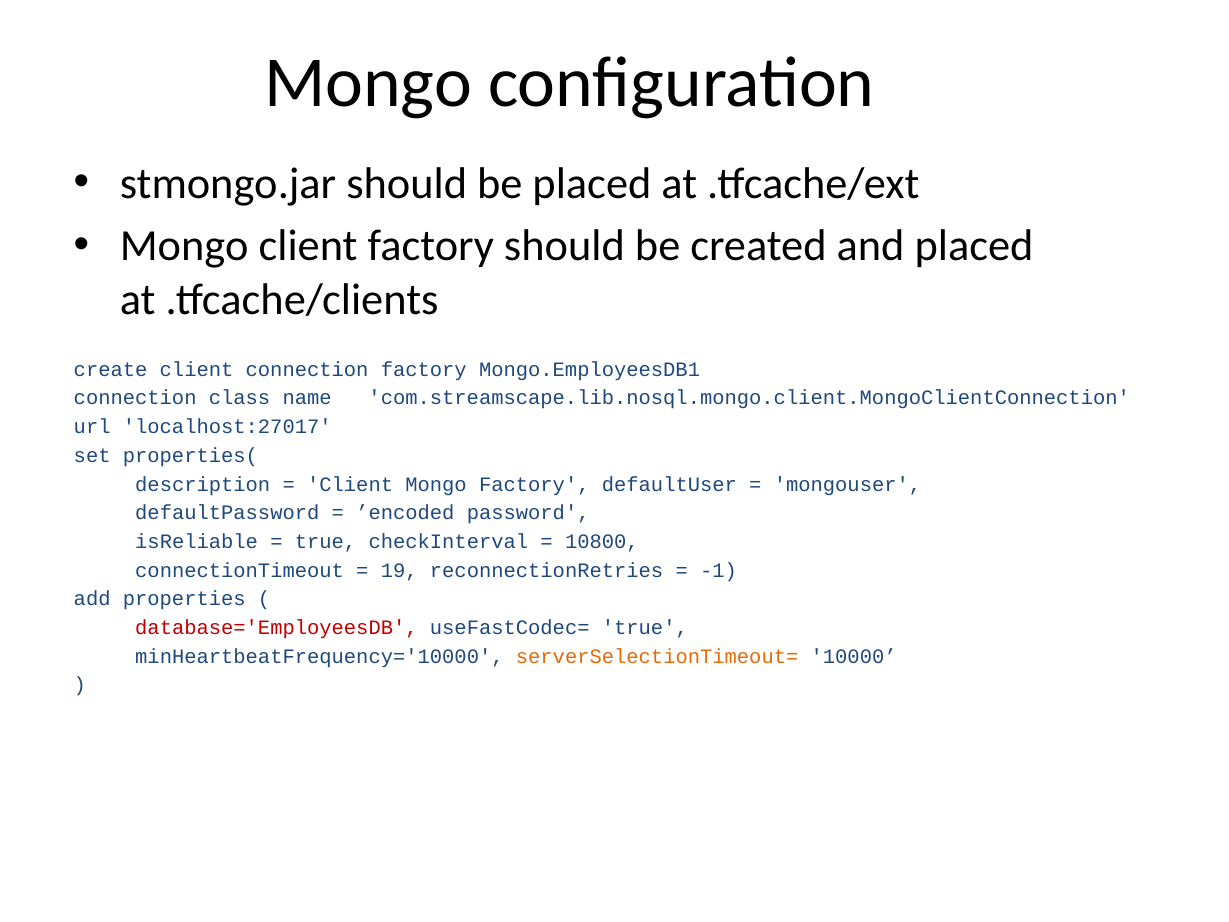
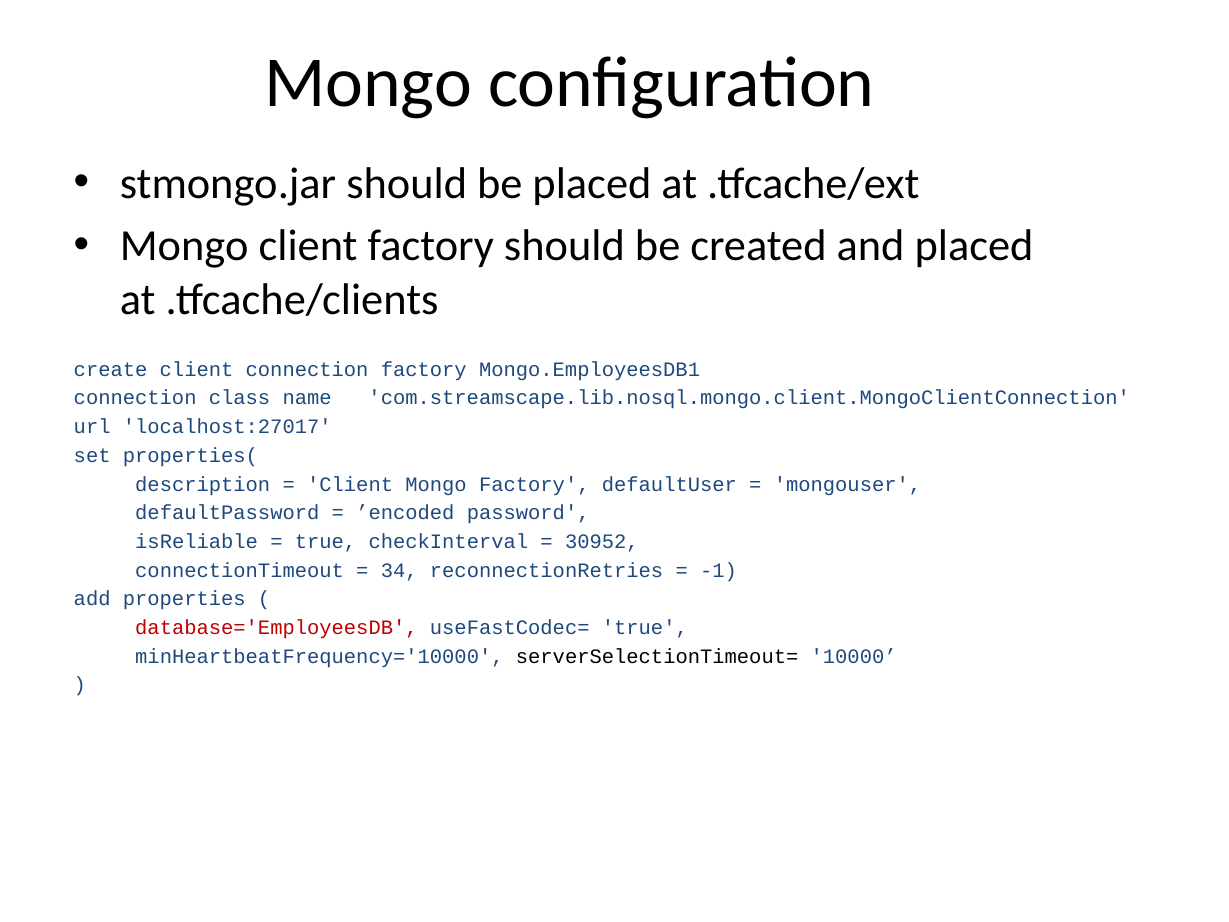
10800: 10800 -> 30952
19: 19 -> 34
serverSelectionTimeout= colour: orange -> black
